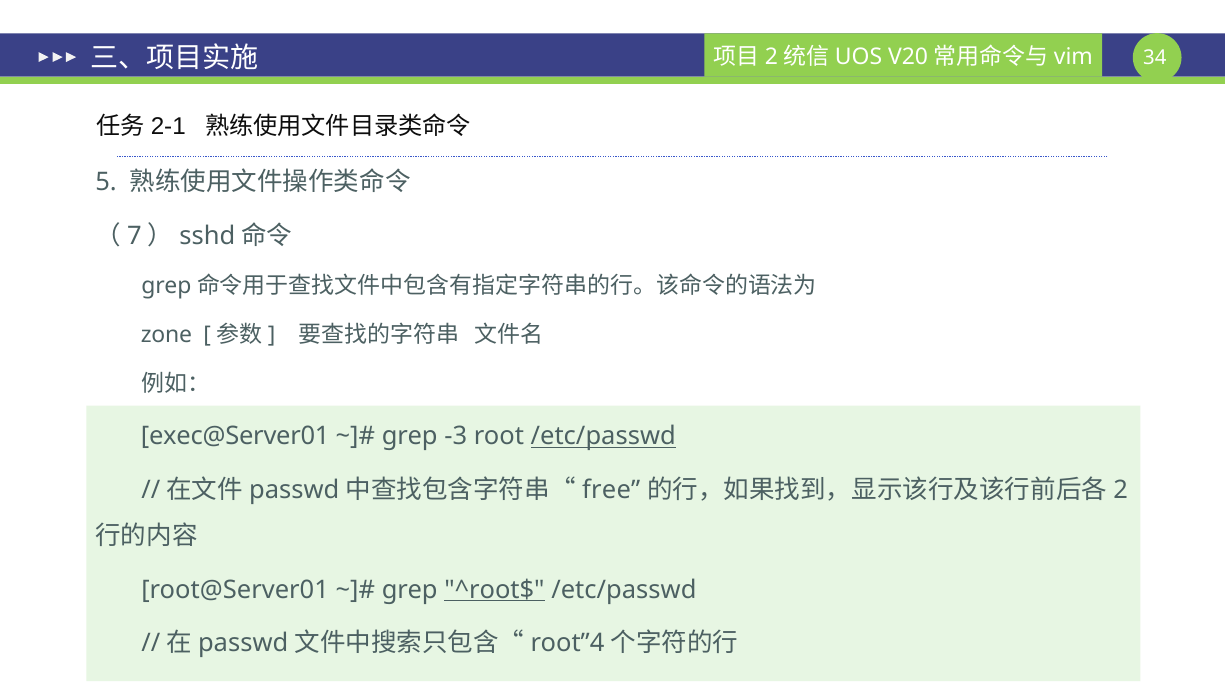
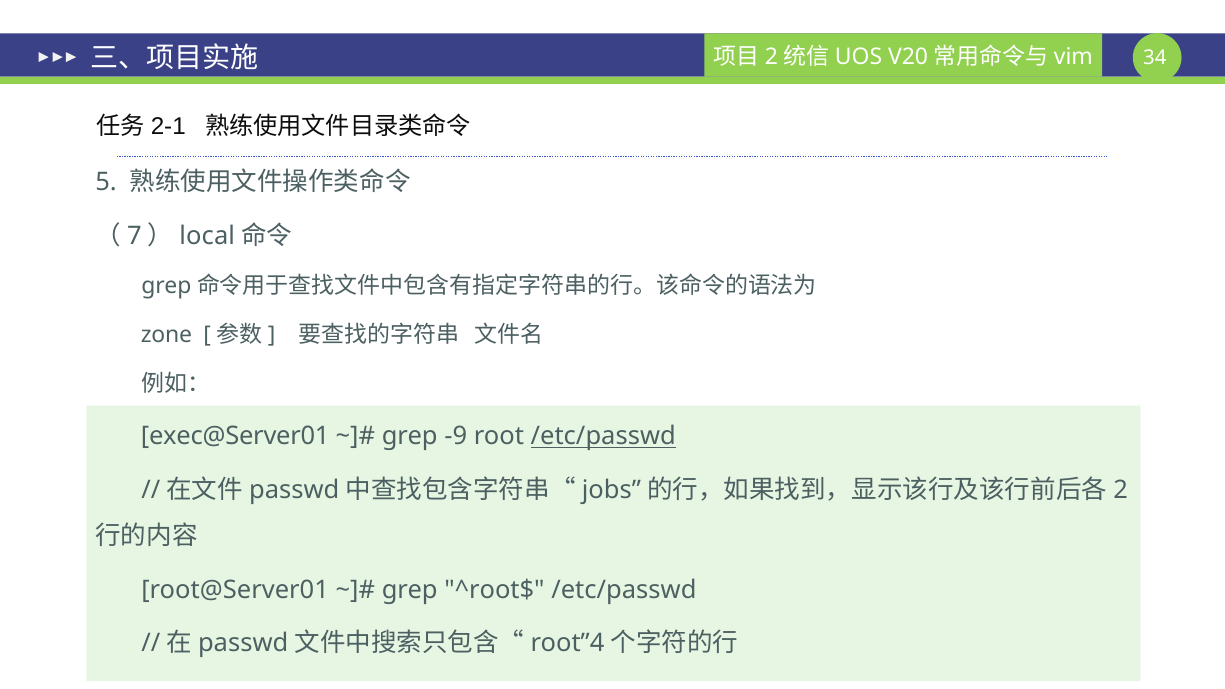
sshd: sshd -> local
-3: -3 -> -9
free: free -> jobs
^root$ underline: present -> none
